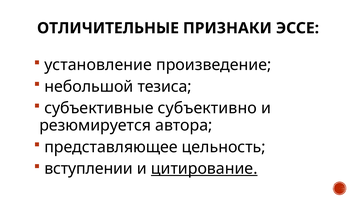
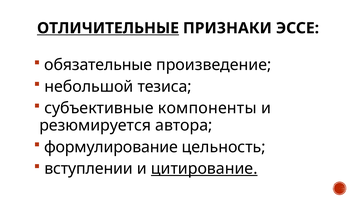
ОТЛИЧИТЕЛЬНЫЕ underline: none -> present
установление: установление -> обязательные
субъективно: субъективно -> компоненты
представляющее: представляющее -> формулирование
